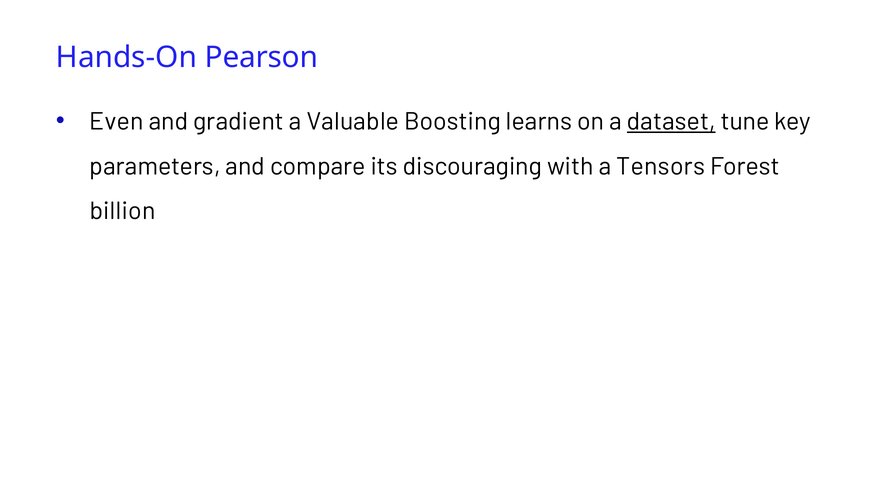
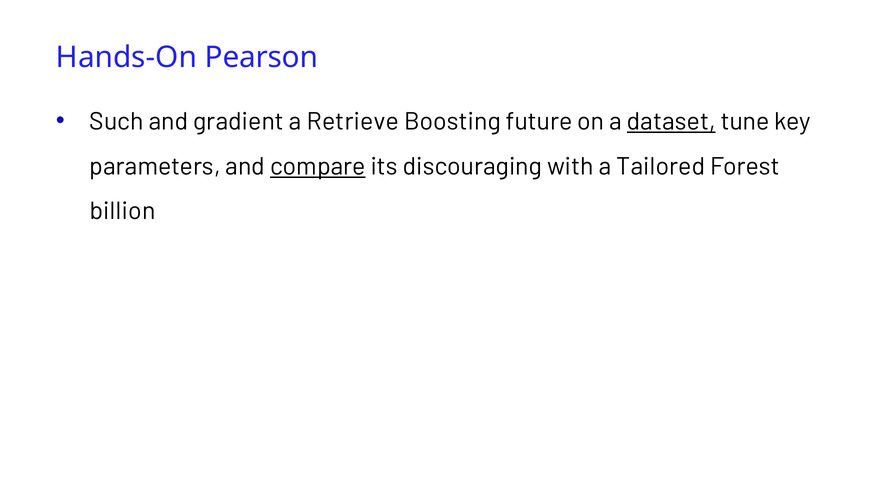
Even: Even -> Such
Valuable: Valuable -> Retrieve
learns: learns -> future
compare underline: none -> present
Tensors: Tensors -> Tailored
